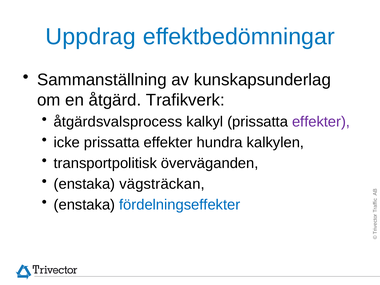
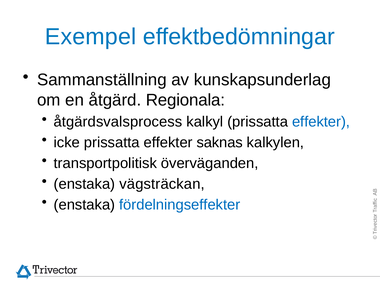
Uppdrag: Uppdrag -> Exempel
Trafikverk: Trafikverk -> Regionala
effekter at (321, 122) colour: purple -> blue
hundra: hundra -> saknas
